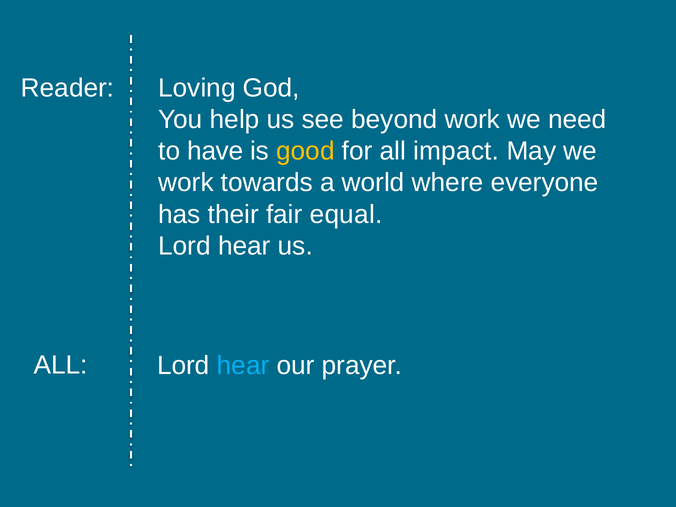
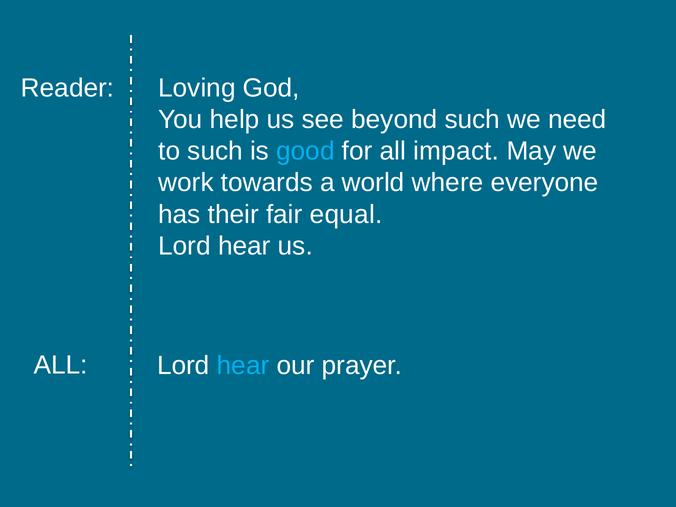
beyond work: work -> such
to have: have -> such
good colour: yellow -> light blue
